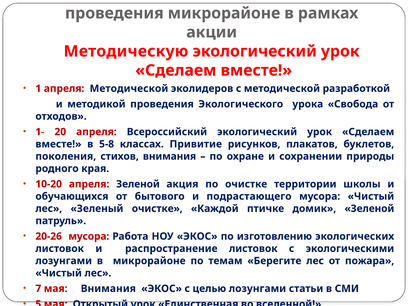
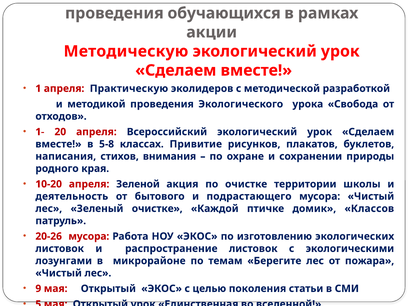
проведения микрорайоне: микрорайоне -> обучающихся
апреля Методической: Методической -> Практическую
поколения: поколения -> написания
обучающихся: обучающихся -> деятельность
домик Зеленой: Зеленой -> Классов
7: 7 -> 9
Внимания at (108, 289): Внимания -> Открытый
целью лозунгами: лозунгами -> поколения
